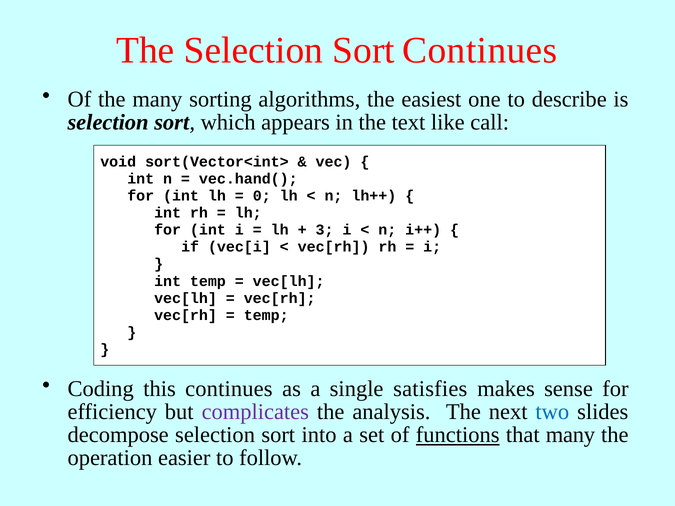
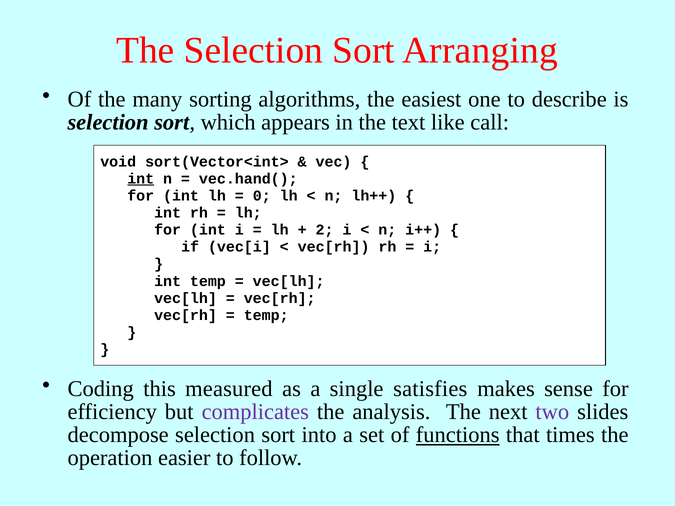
Sort Continues: Continues -> Arranging
int at (141, 179) underline: none -> present
3: 3 -> 2
this continues: continues -> measured
two colour: blue -> purple
that many: many -> times
